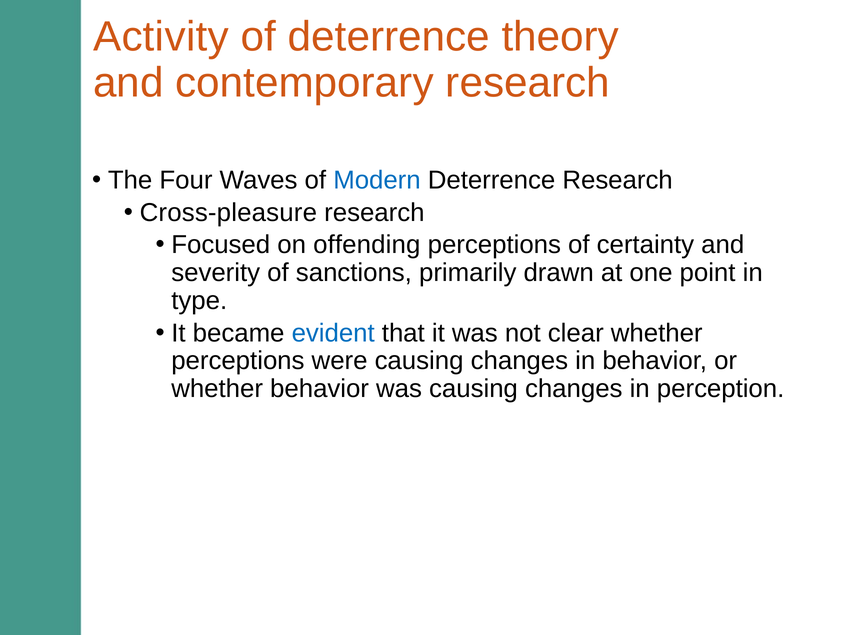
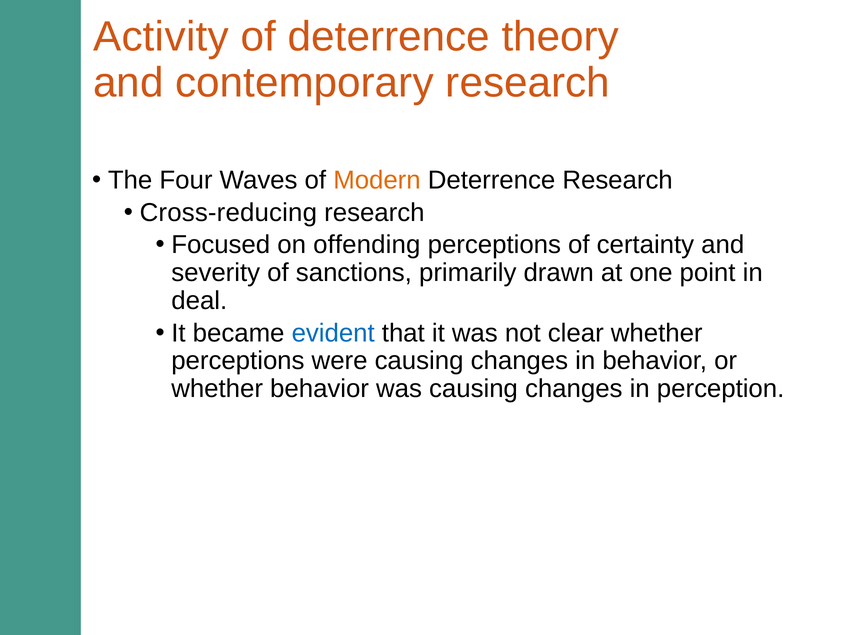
Modern colour: blue -> orange
Cross-pleasure: Cross-pleasure -> Cross-reducing
type: type -> deal
